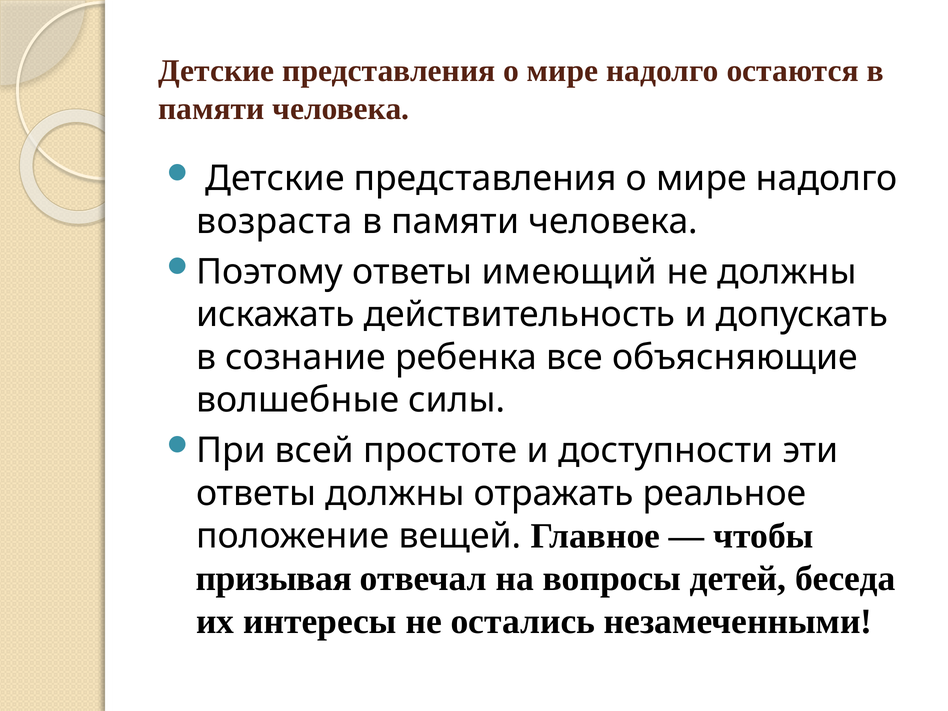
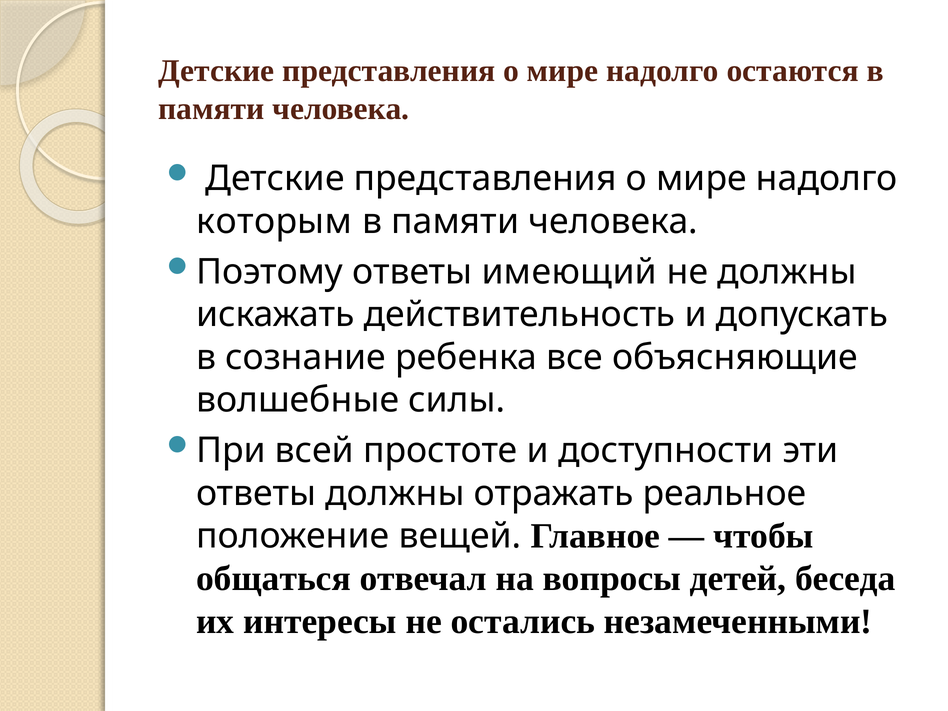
возраста: возраста -> которым
призывая: призывая -> общаться
